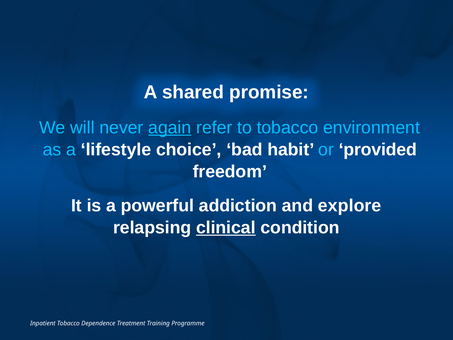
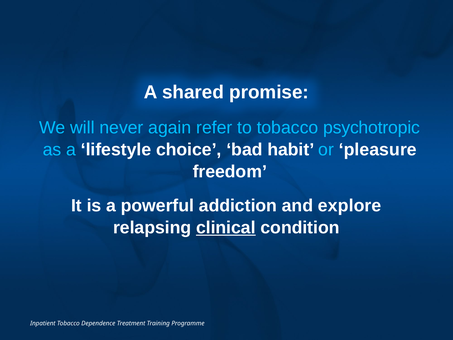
again underline: present -> none
environment: environment -> psychotropic
provided: provided -> pleasure
